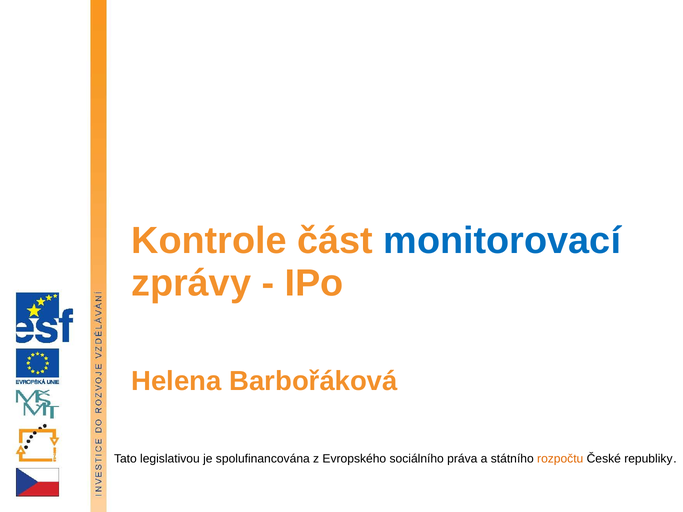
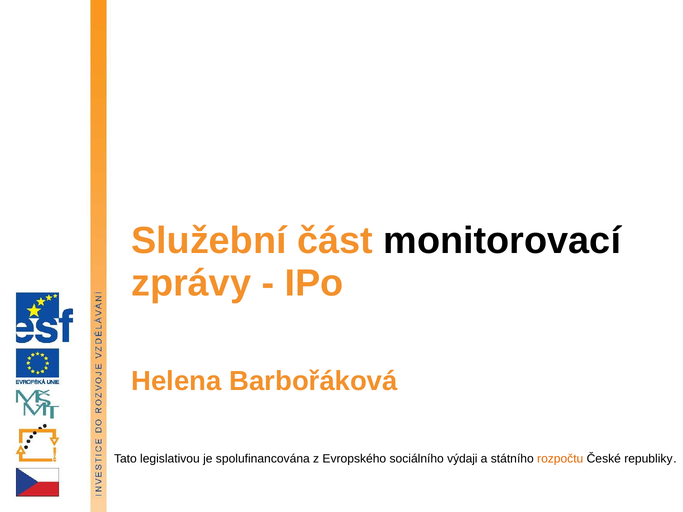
Kontrole: Kontrole -> Služební
monitorovací colour: blue -> black
práva: práva -> výdaji
